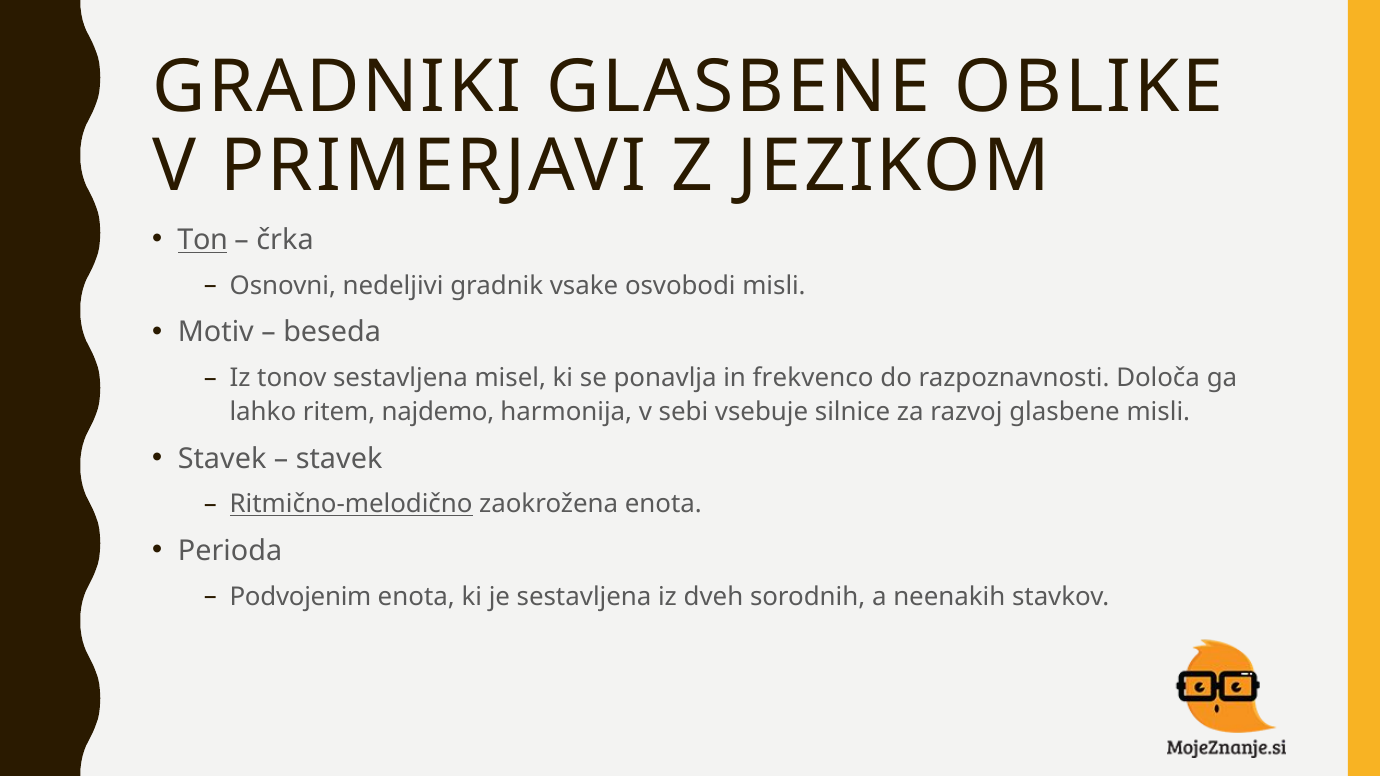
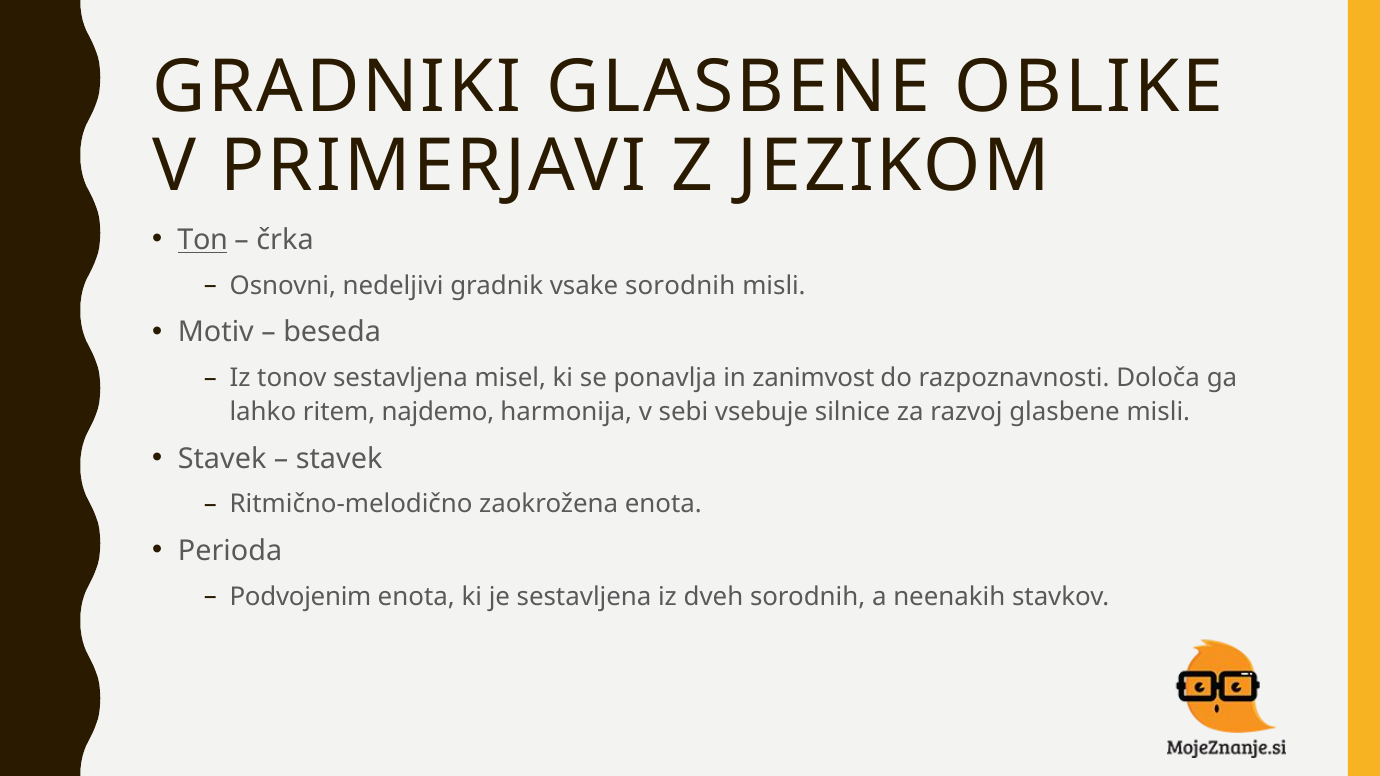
vsake osvobodi: osvobodi -> sorodnih
frekvenco: frekvenco -> zanimvost
Ritmično-melodično underline: present -> none
